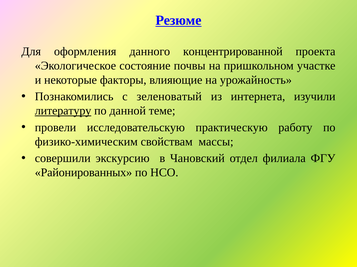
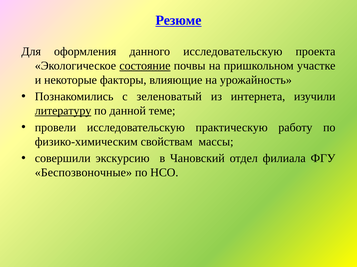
данного концентрированной: концентрированной -> исследовательскую
состояние underline: none -> present
Районированных: Районированных -> Беспозвоночные
